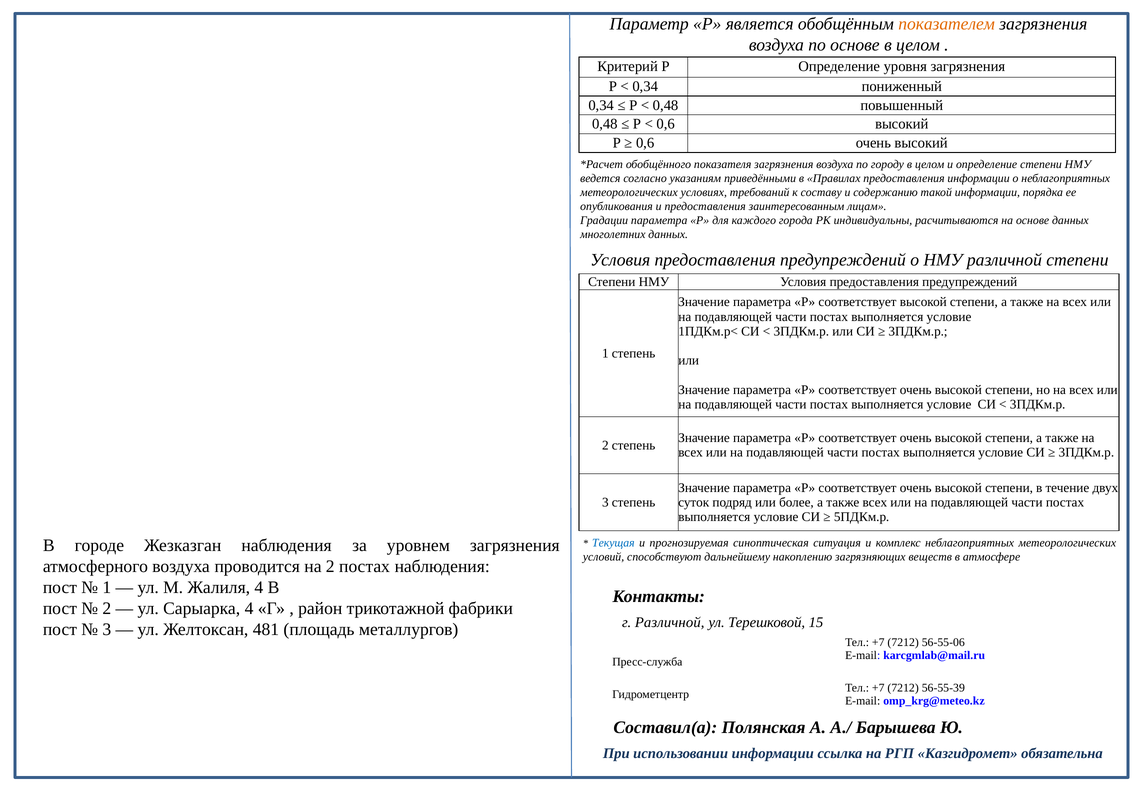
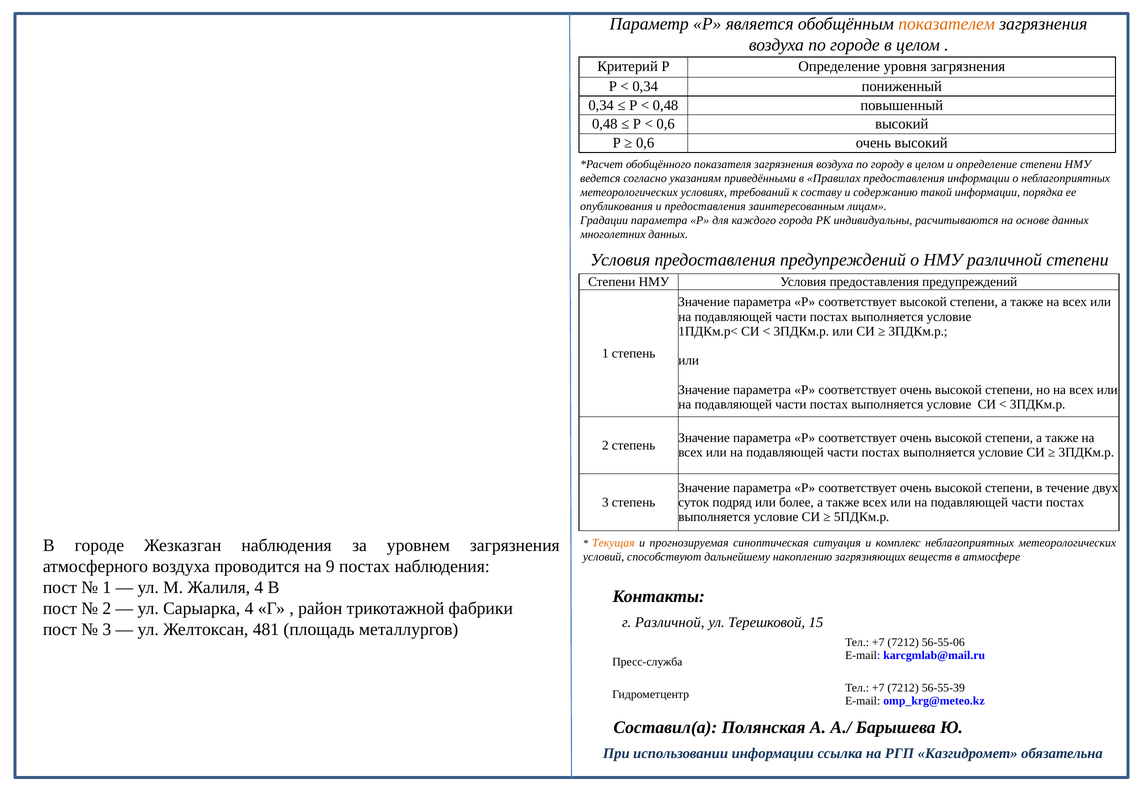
по основе: основе -> городе
Текущая colour: blue -> orange
на 2: 2 -> 9
